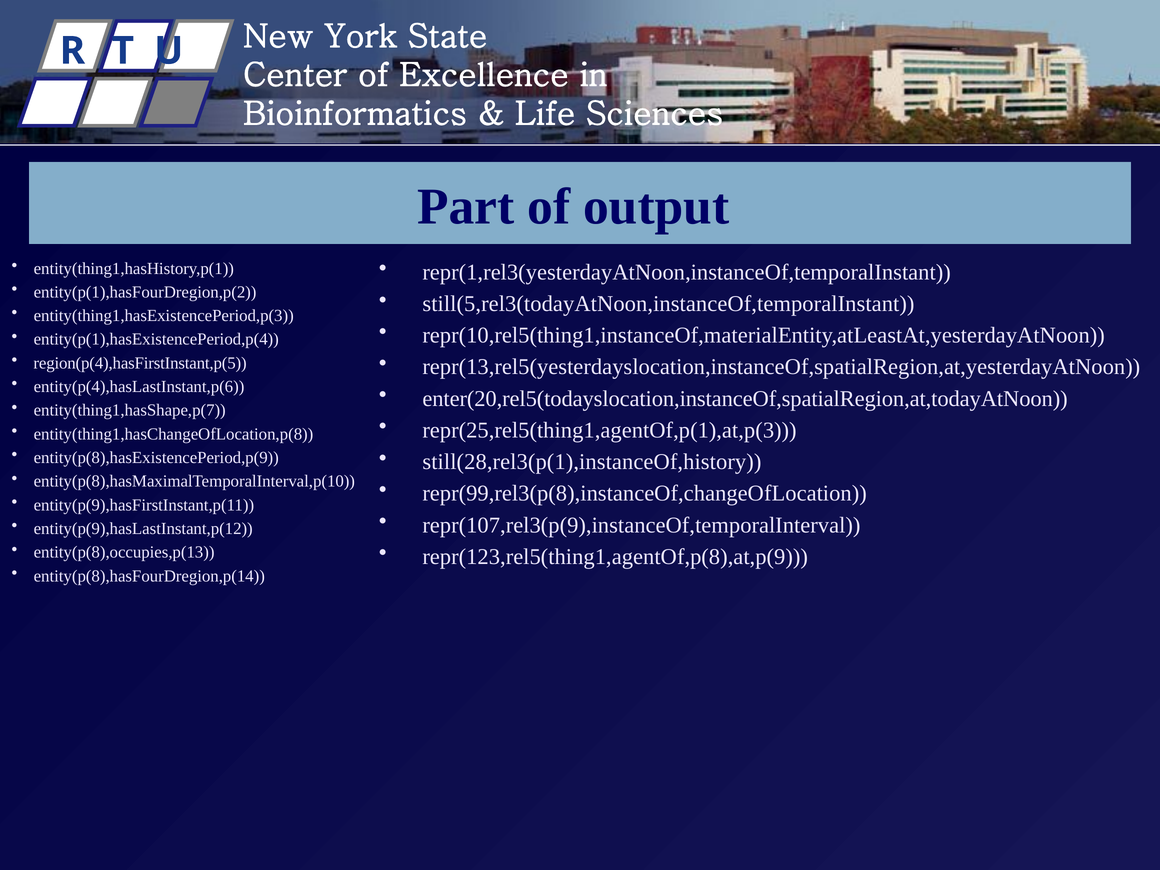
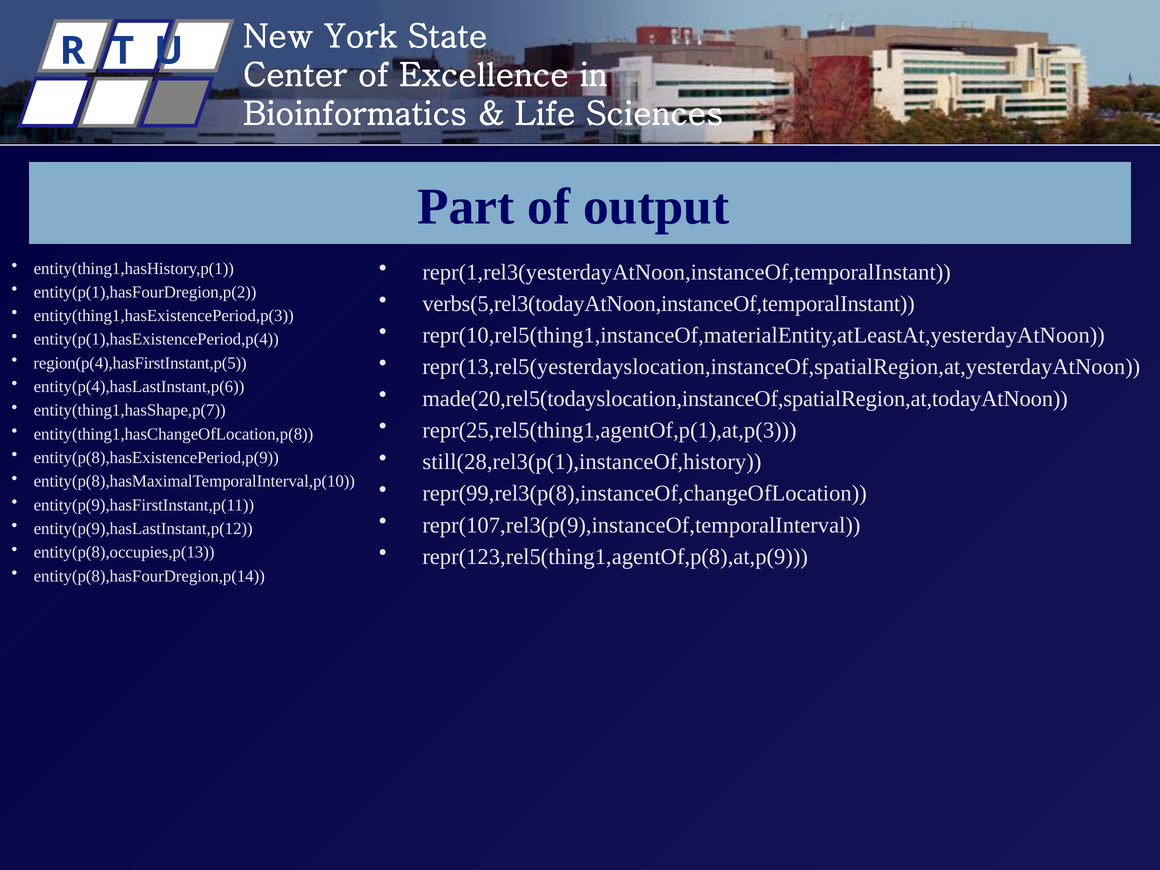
still(5,rel3(todayAtNoon,instanceOf,temporalInstant: still(5,rel3(todayAtNoon,instanceOf,temporalInstant -> verbs(5,rel3(todayAtNoon,instanceOf,temporalInstant
enter(20,rel5(todayslocation,instanceOf,spatialRegion,at,todayAtNoon: enter(20,rel5(todayslocation,instanceOf,spatialRegion,at,todayAtNoon -> made(20,rel5(todayslocation,instanceOf,spatialRegion,at,todayAtNoon
